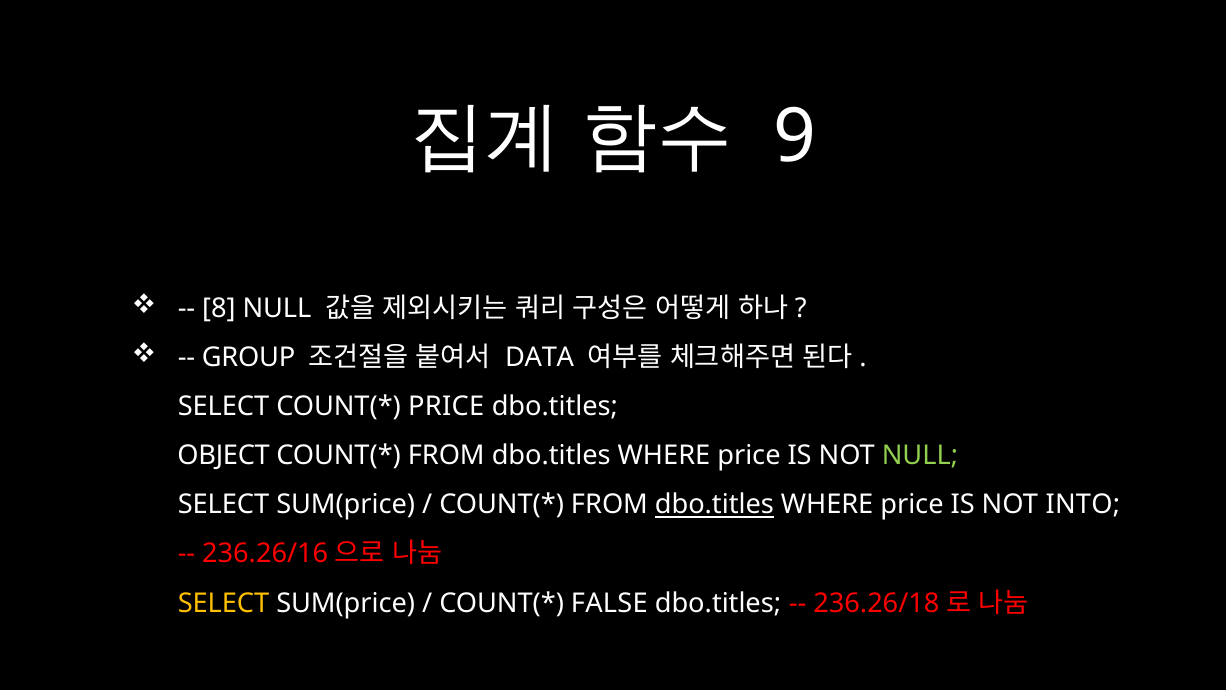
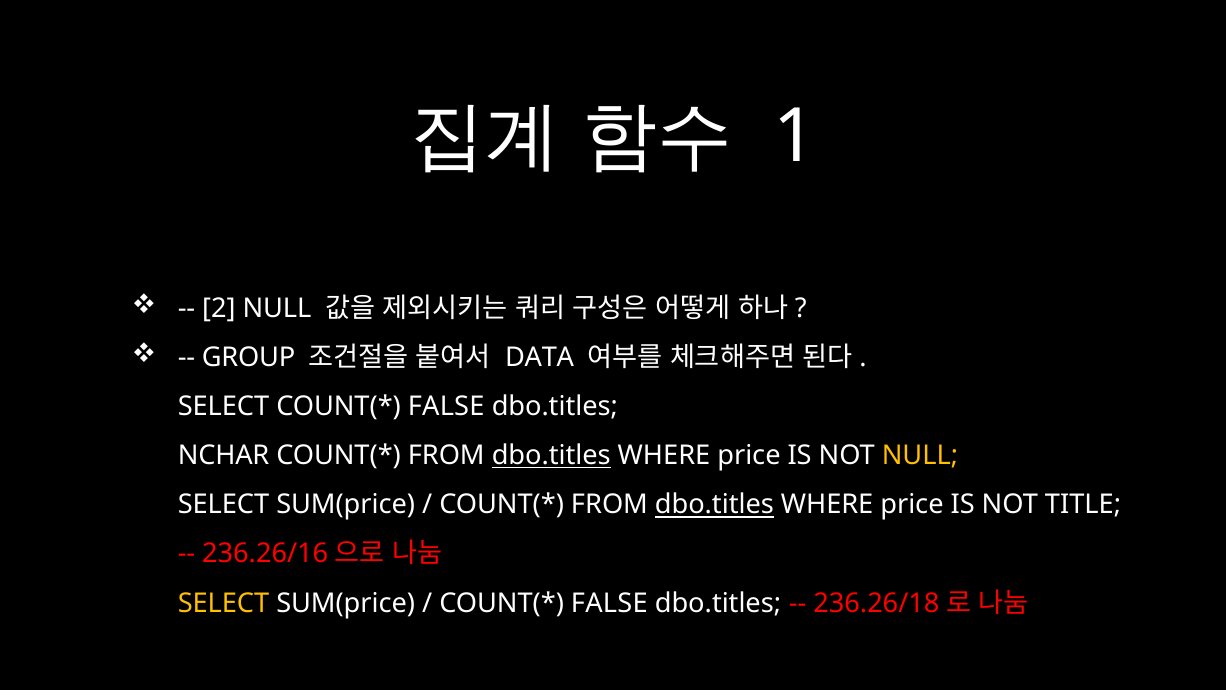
9: 9 -> 1
8: 8 -> 2
PRICE at (446, 407): PRICE -> FALSE
OBJECT: OBJECT -> NCHAR
dbo.titles at (551, 456) underline: none -> present
NULL at (920, 456) colour: light green -> yellow
INTO: INTO -> TITLE
